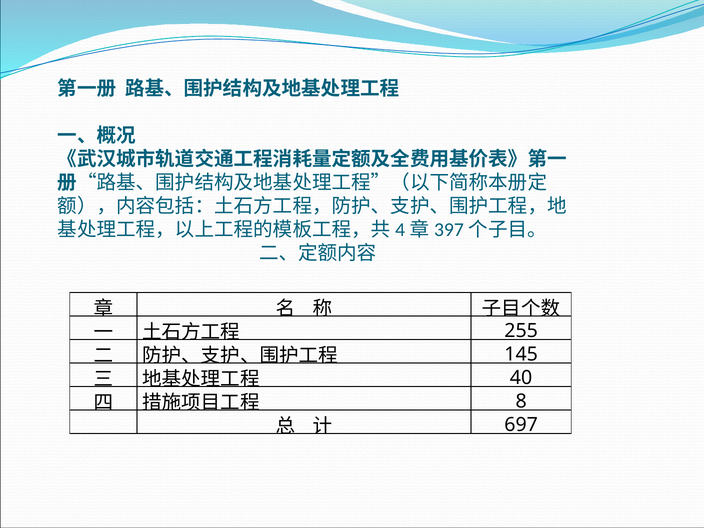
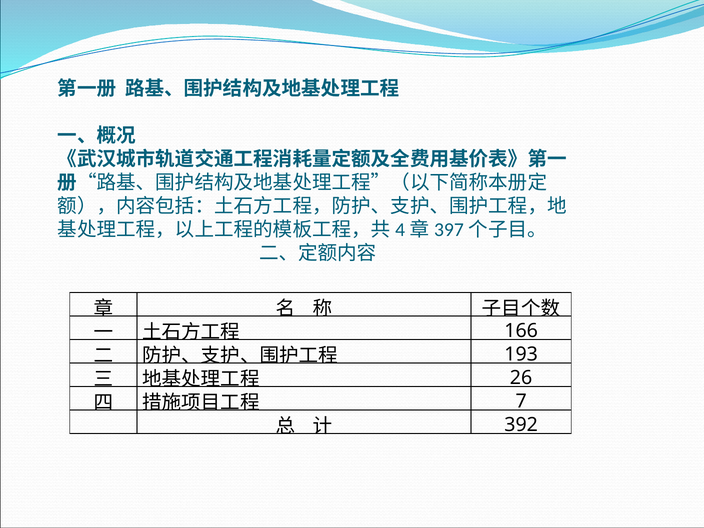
255: 255 -> 166
145: 145 -> 193
40: 40 -> 26
8: 8 -> 7
697: 697 -> 392
